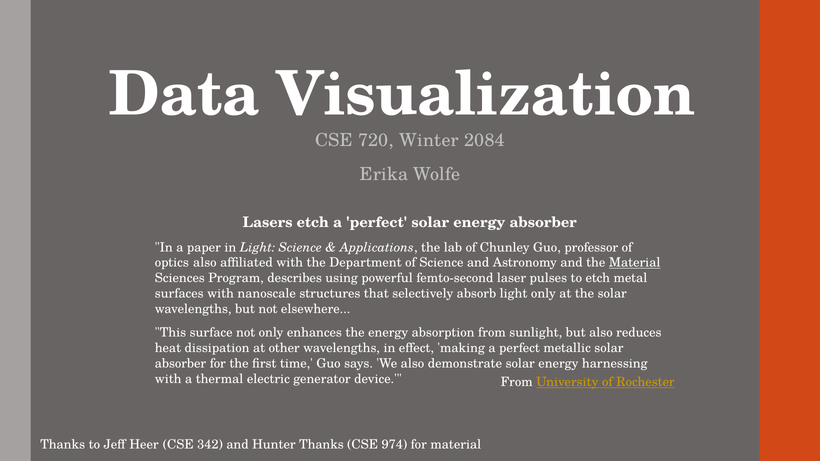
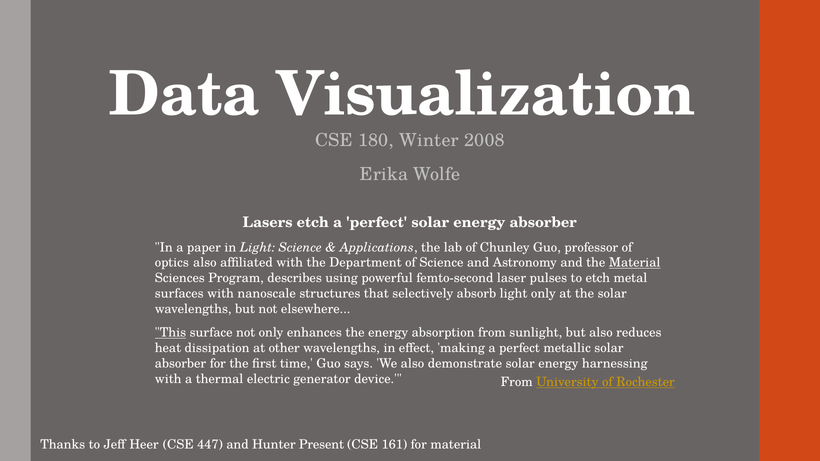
720: 720 -> 180
2084: 2084 -> 2008
This underline: none -> present
342: 342 -> 447
Hunter Thanks: Thanks -> Present
974: 974 -> 161
